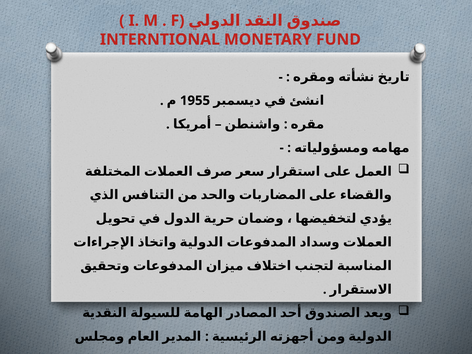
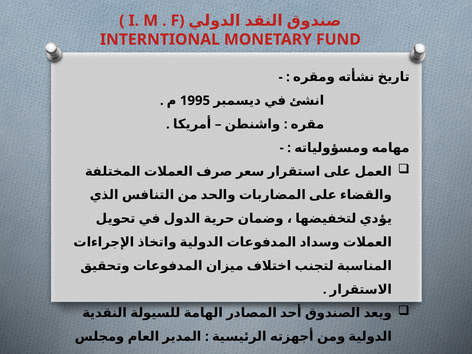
1955: 1955 -> 1995
